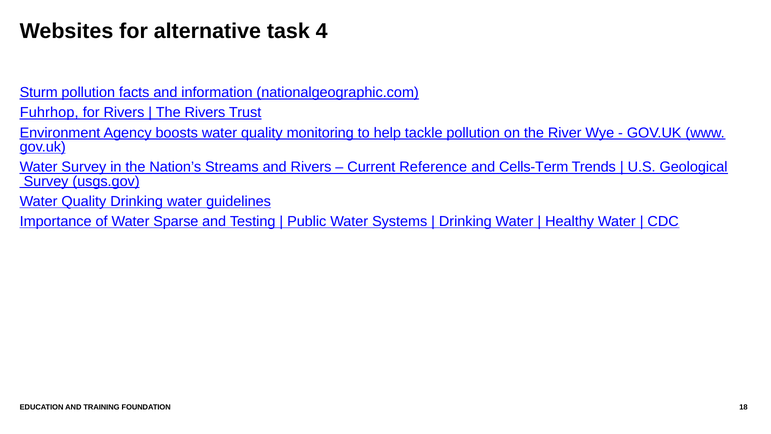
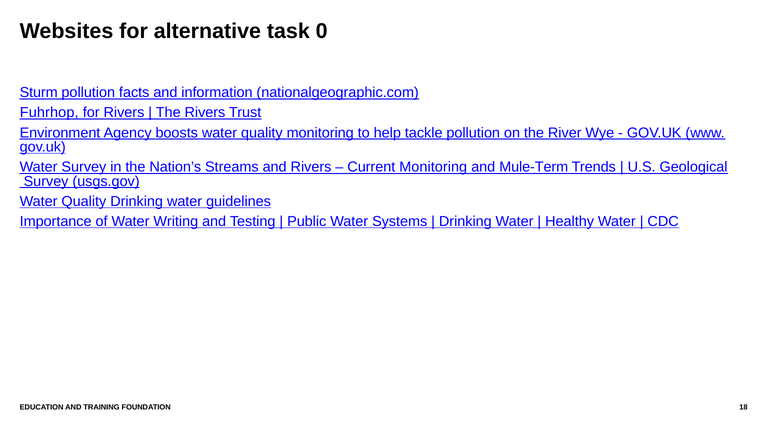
4: 4 -> 0
Current Reference: Reference -> Monitoring
Cells-Term: Cells-Term -> Mule-Term
Sparse: Sparse -> Writing
